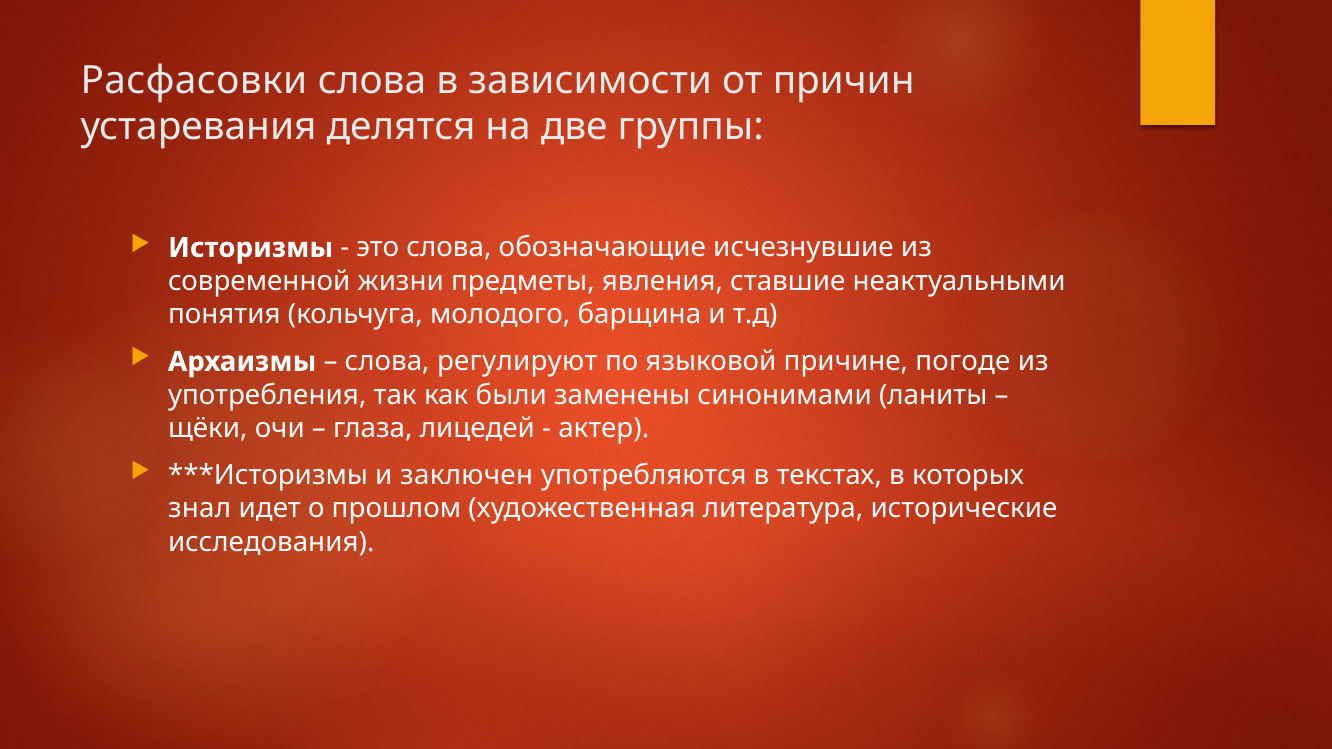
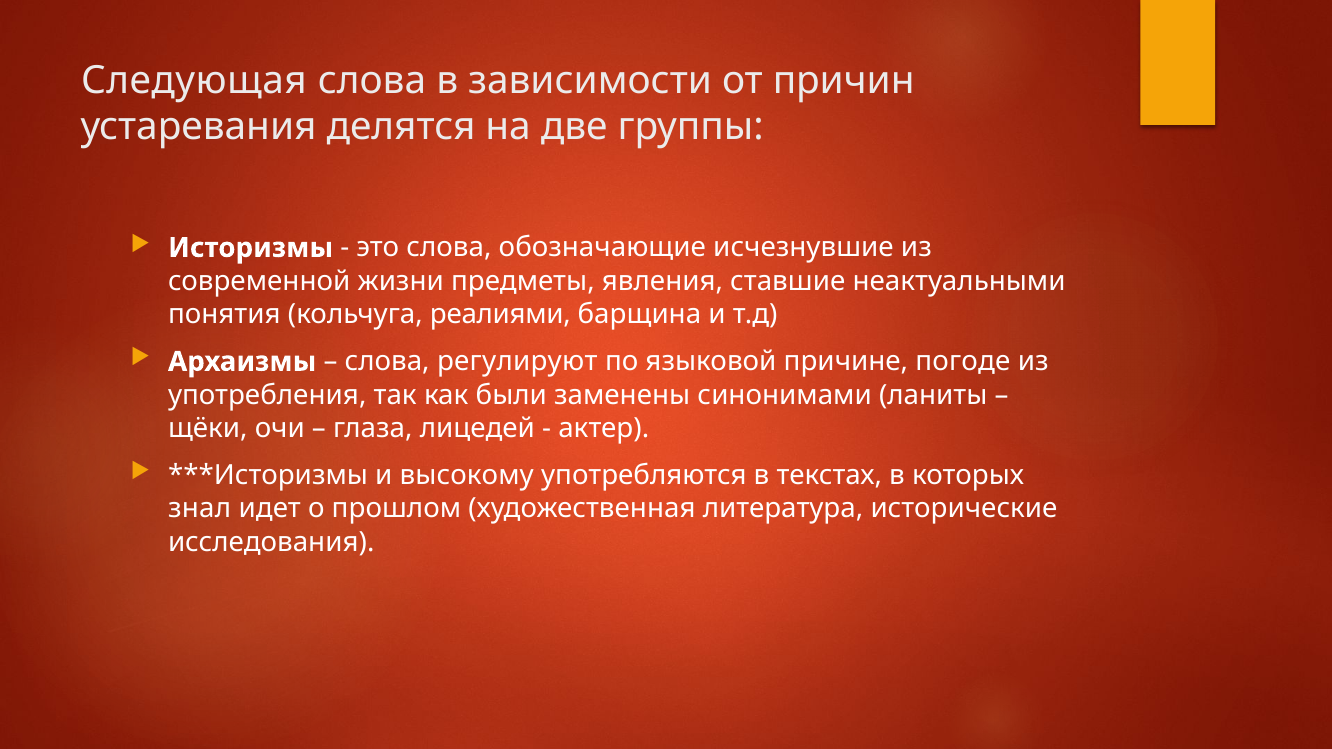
Расфасовки: Расфасовки -> Следующая
молодого: молодого -> реалиями
заключен: заключен -> высокому
